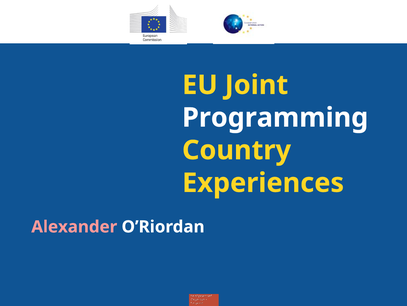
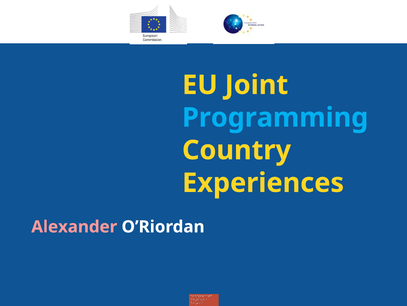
Programming colour: white -> light blue
